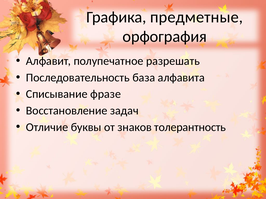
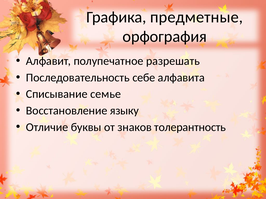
база: база -> себе
фразе: фразе -> семье
задач: задач -> языку
